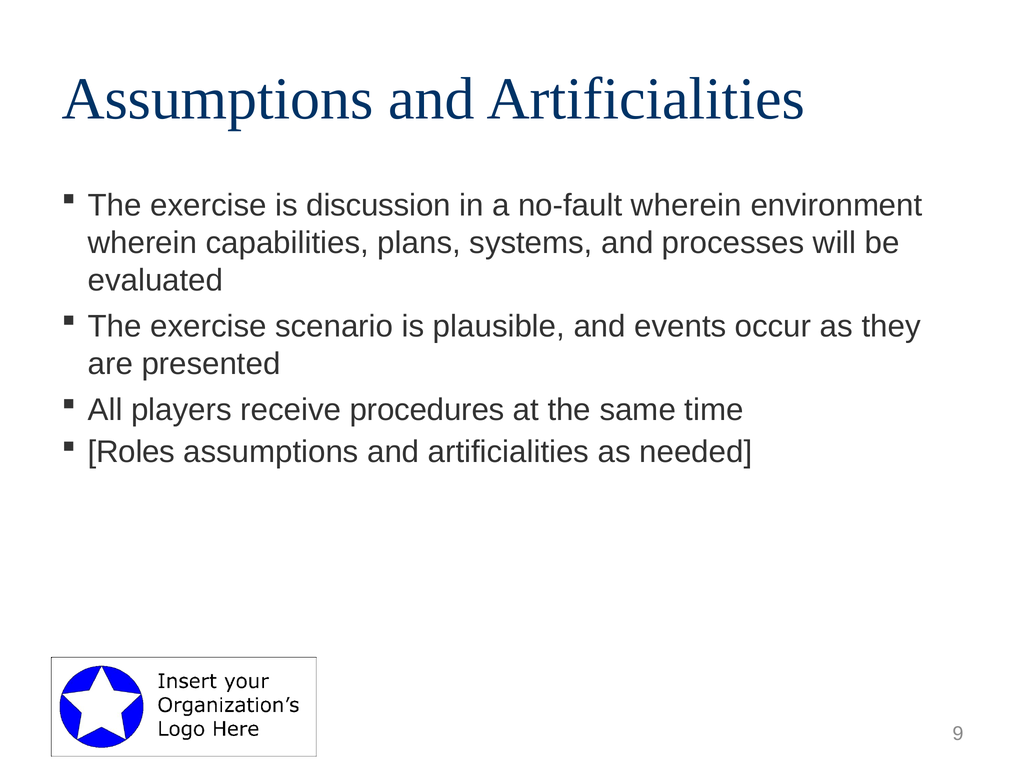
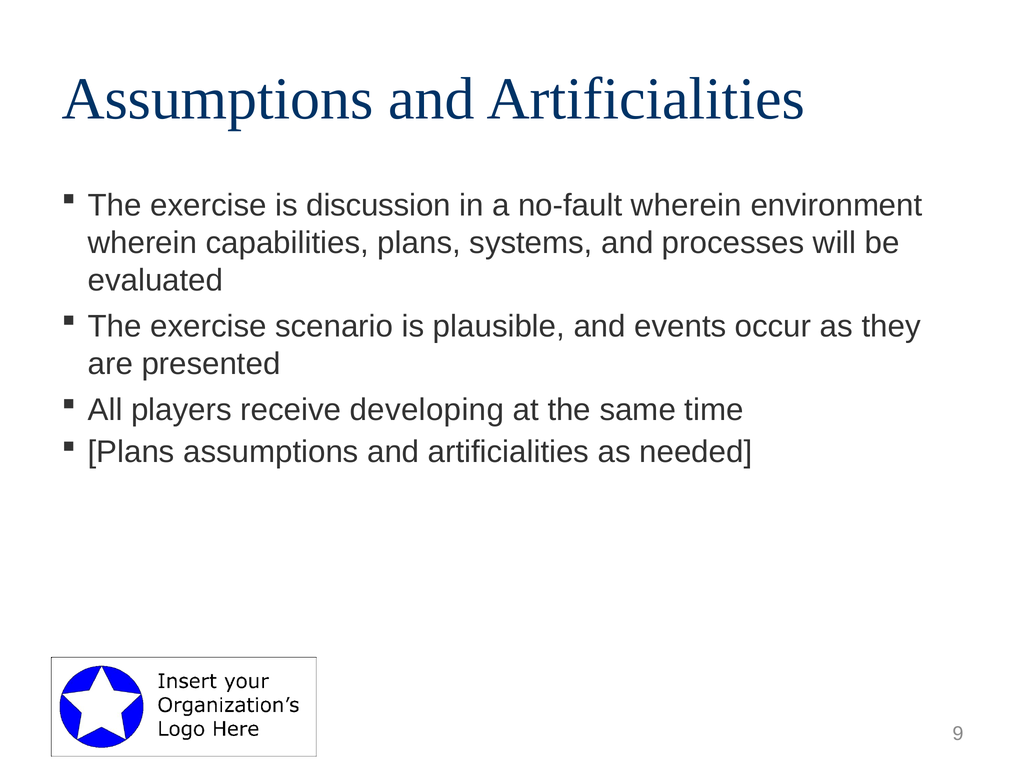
procedures: procedures -> developing
Roles at (131, 452): Roles -> Plans
